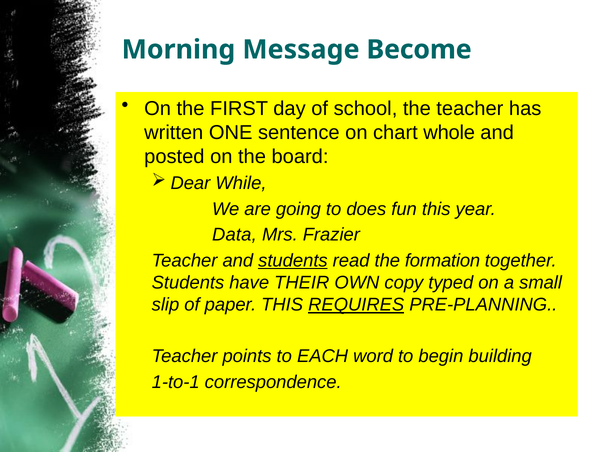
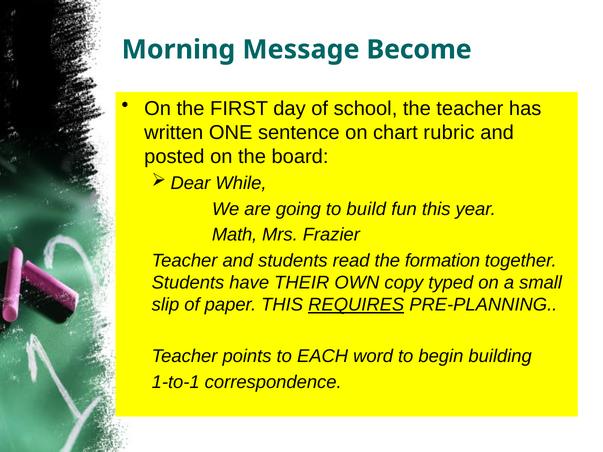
whole: whole -> rubric
does: does -> build
Data: Data -> Math
students at (293, 261) underline: present -> none
